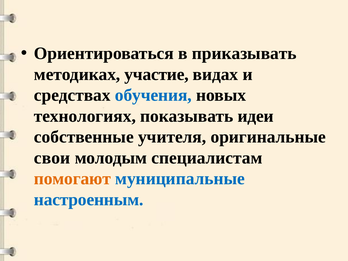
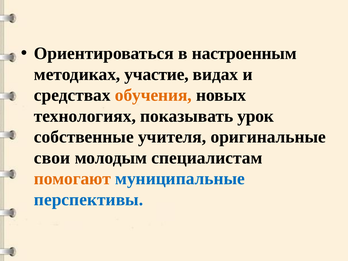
приказывать: приказывать -> настроенным
обучения colour: blue -> orange
идеи: идеи -> урок
настроенным: настроенным -> перспективы
